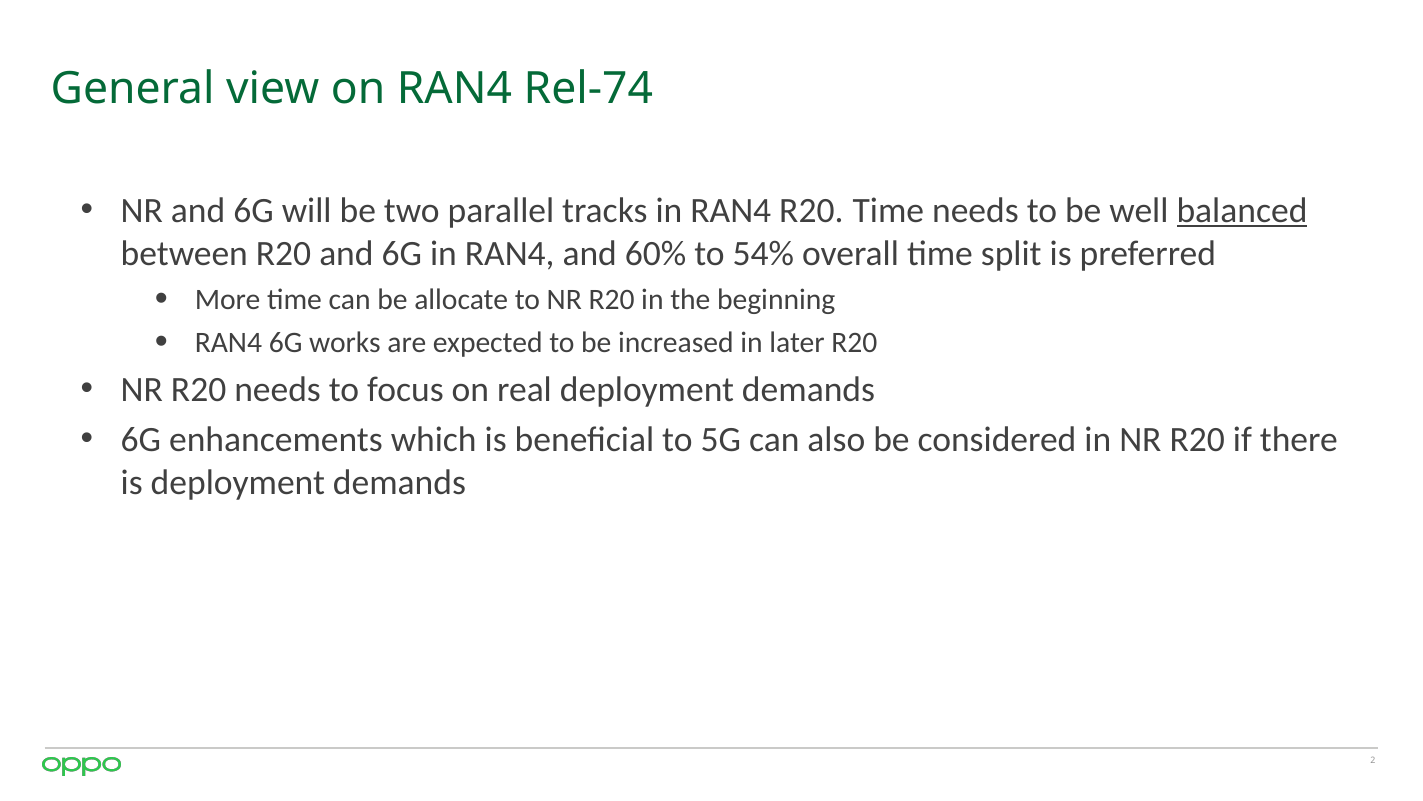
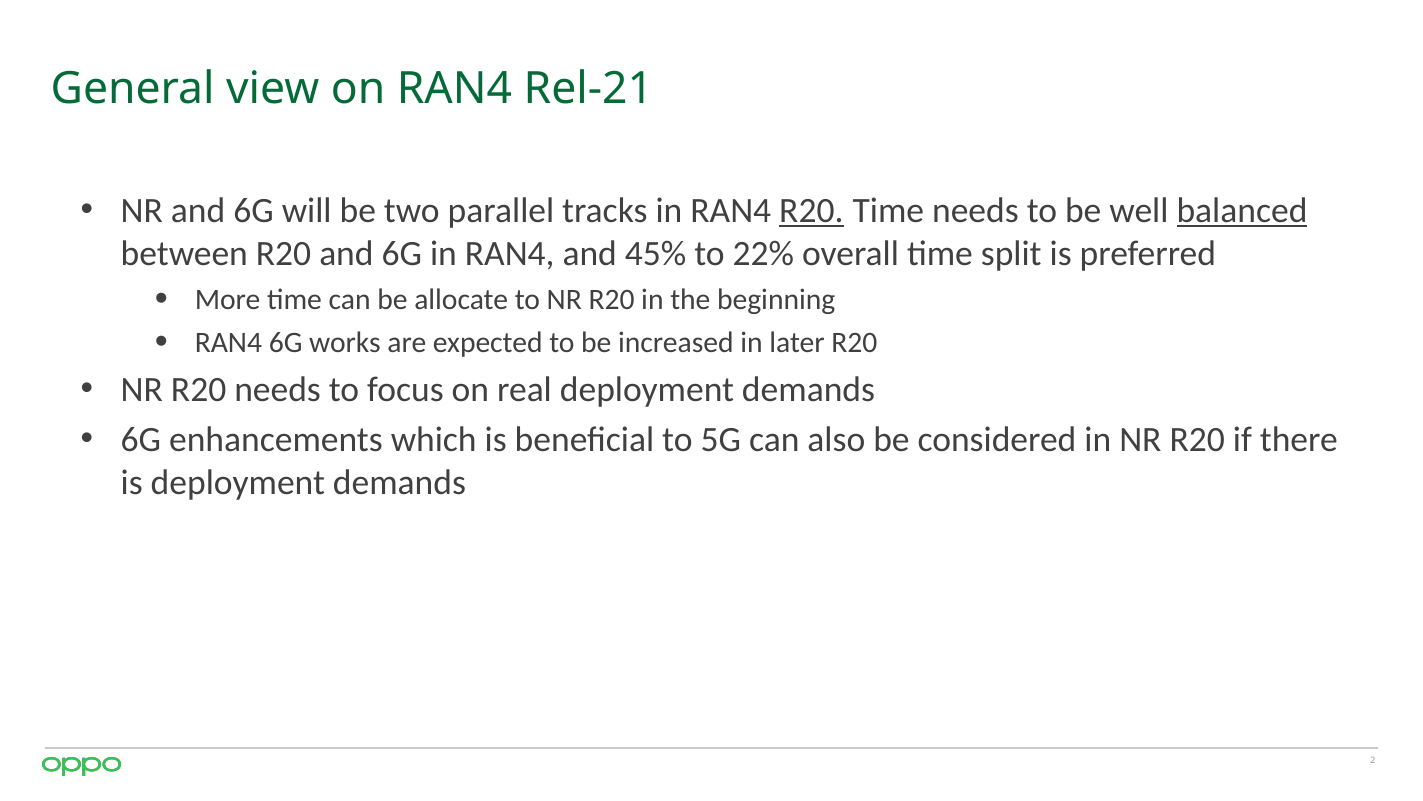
Rel-74: Rel-74 -> Rel-21
R20 at (811, 211) underline: none -> present
60%: 60% -> 45%
54%: 54% -> 22%
